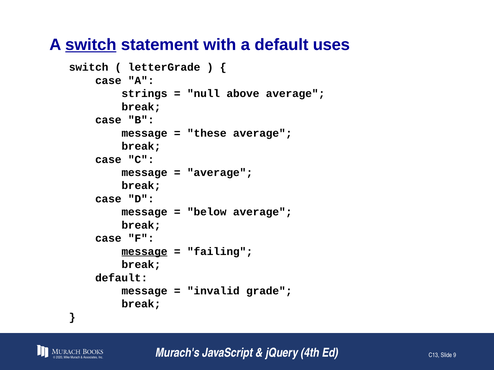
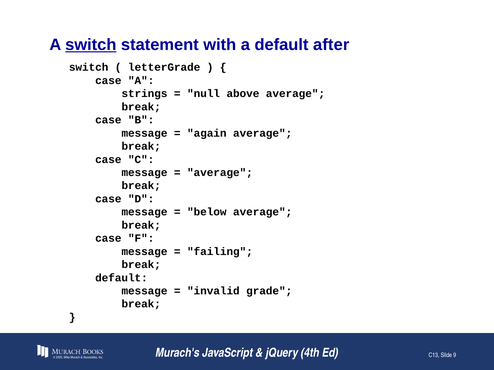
uses: uses -> after
these: these -> again
message at (144, 252) underline: present -> none
